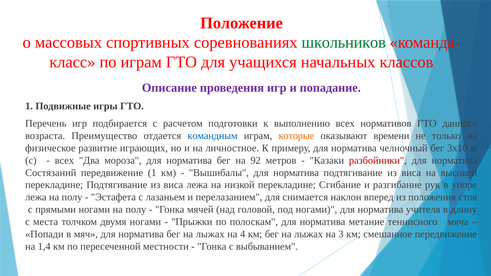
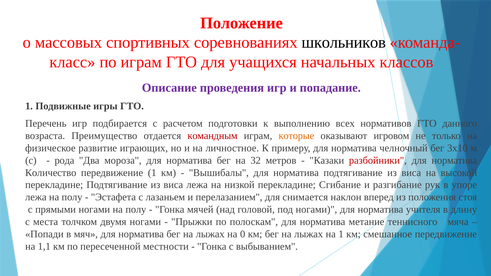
школьников colour: green -> black
командным colour: blue -> red
времени: времени -> игровом
всех at (64, 161): всех -> рода
92: 92 -> 32
Состязаний: Состязаний -> Количество
4: 4 -> 0
на 3: 3 -> 1
1,4: 1,4 -> 1,1
